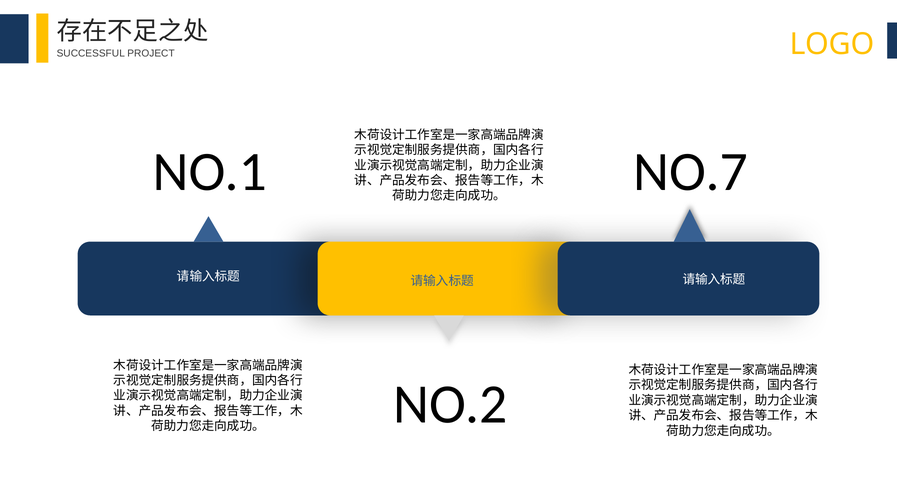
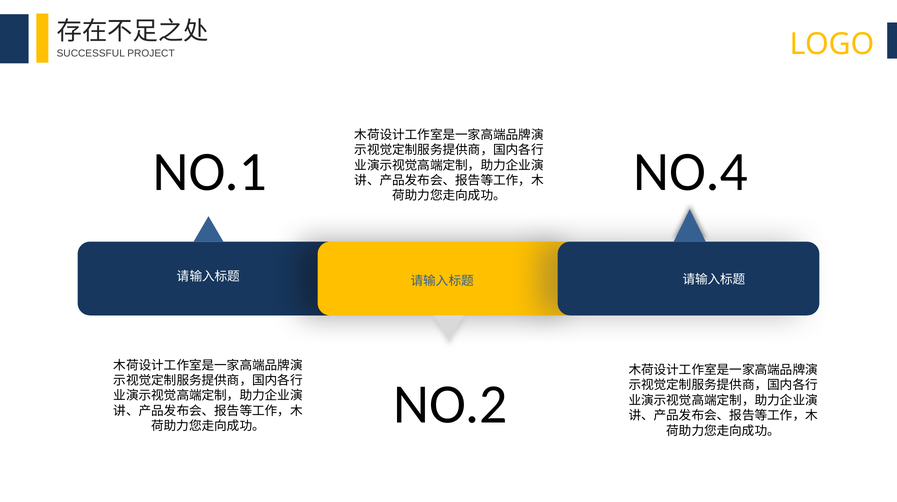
NO.7: NO.7 -> NO.4
